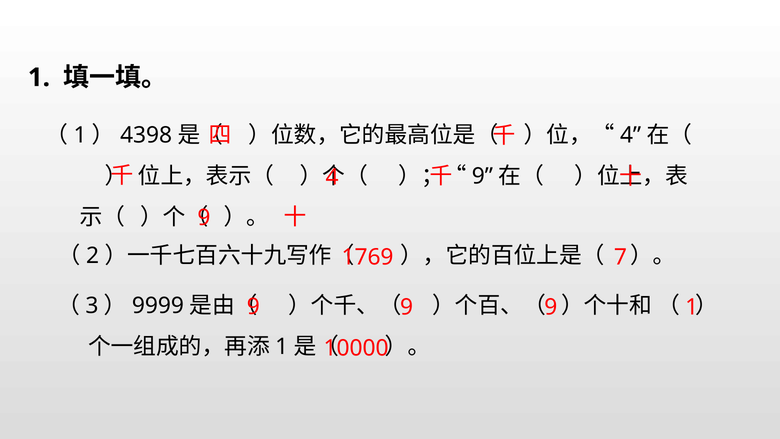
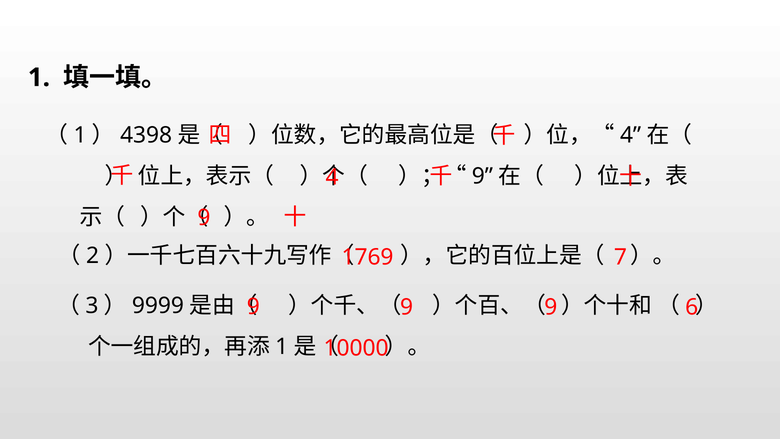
9 1: 1 -> 6
